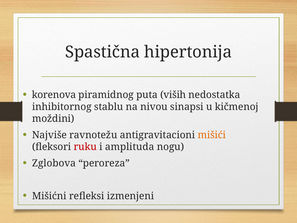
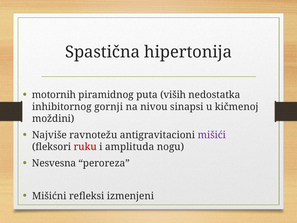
korenova: korenova -> motornih
stablu: stablu -> gornji
mišići colour: orange -> purple
Zglobova: Zglobova -> Nesvesna
